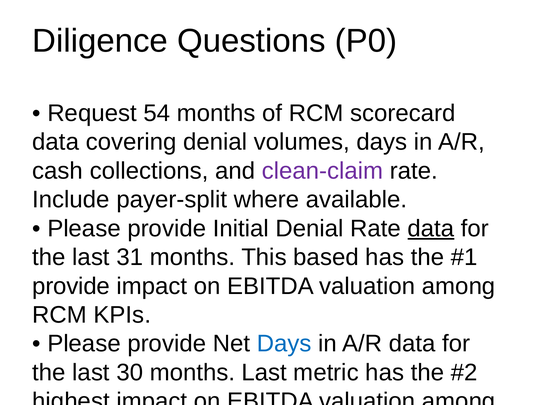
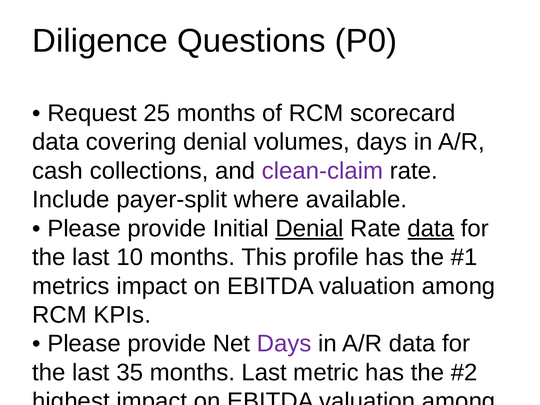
54: 54 -> 25
Denial at (309, 228) underline: none -> present
31: 31 -> 10
based: based -> profile
provide at (71, 286): provide -> metrics
Days at (284, 344) colour: blue -> purple
30: 30 -> 35
